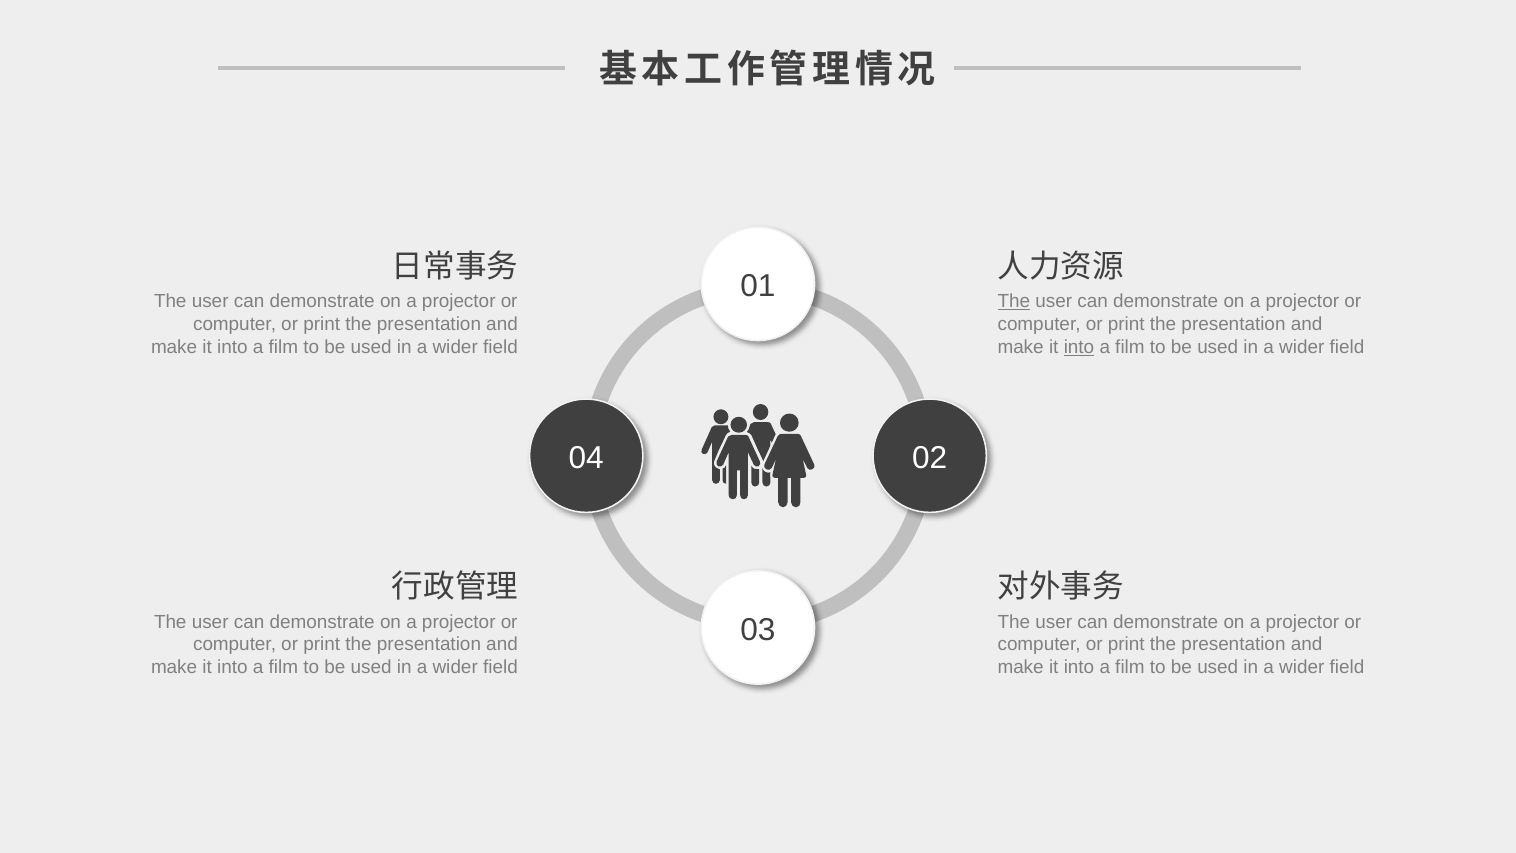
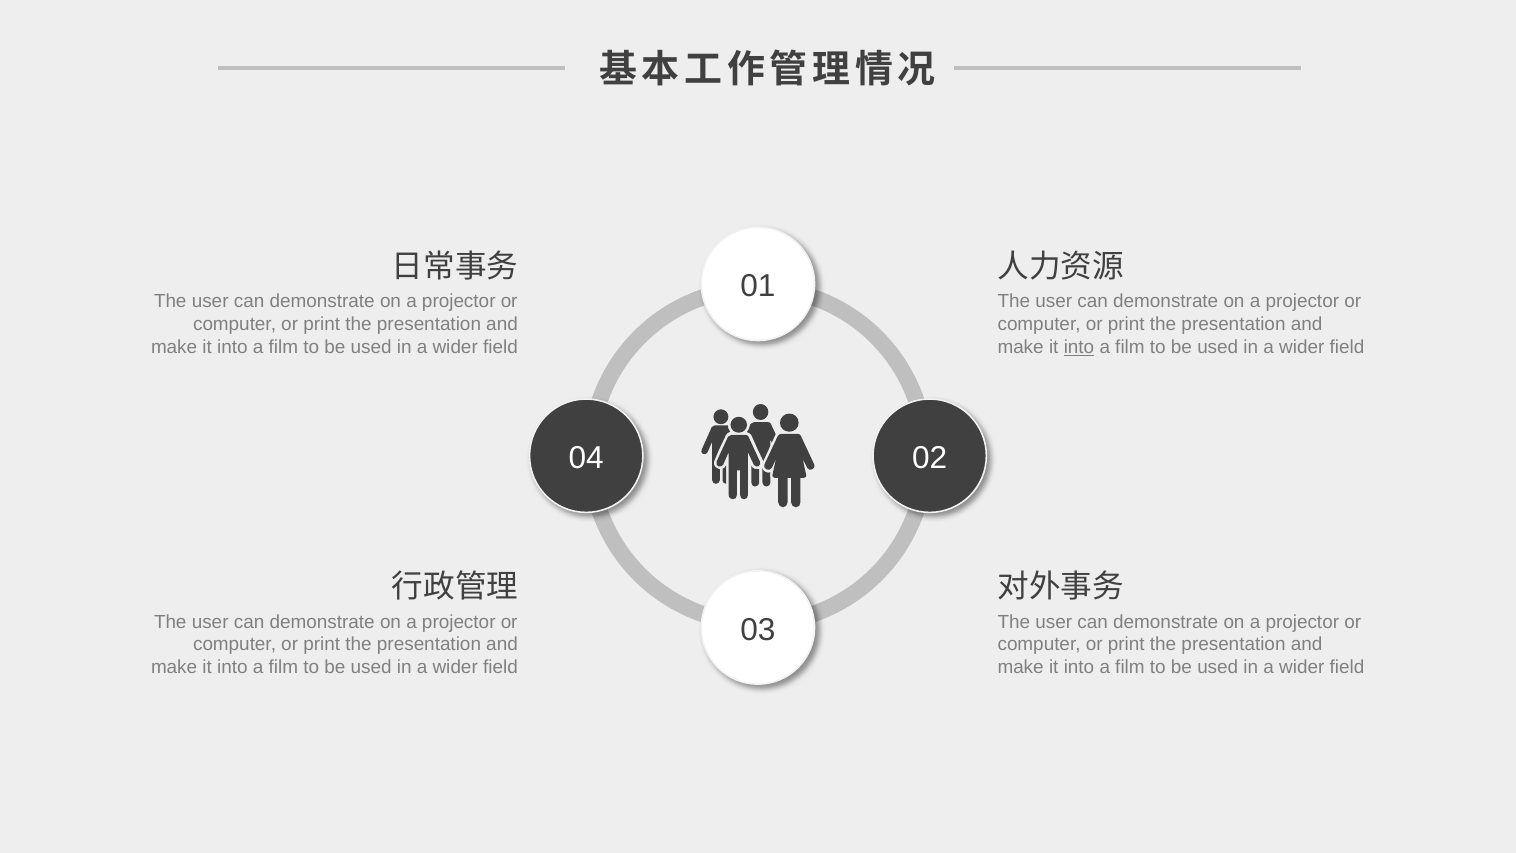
The at (1014, 301) underline: present -> none
